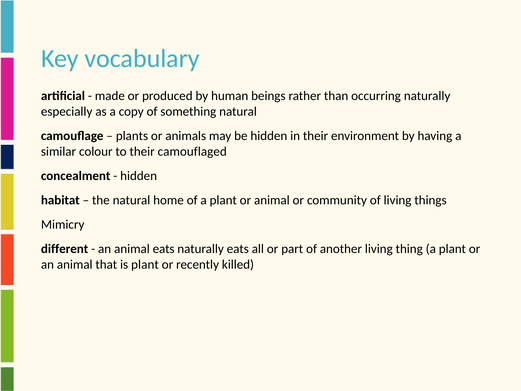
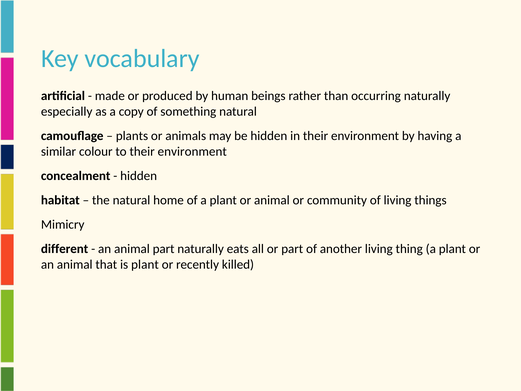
to their camouflaged: camouflaged -> environment
animal eats: eats -> part
